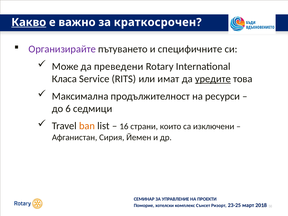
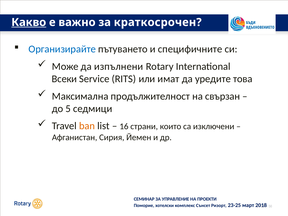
Организирайте colour: purple -> blue
преведени: преведени -> изпълнени
Класа: Класа -> Всеки
уредите underline: present -> none
ресурси: ресурси -> свързан
6: 6 -> 5
